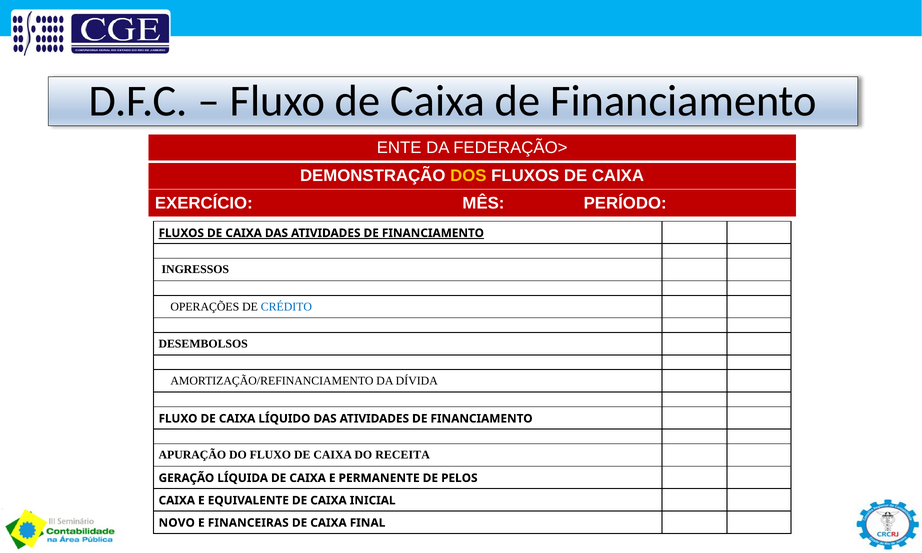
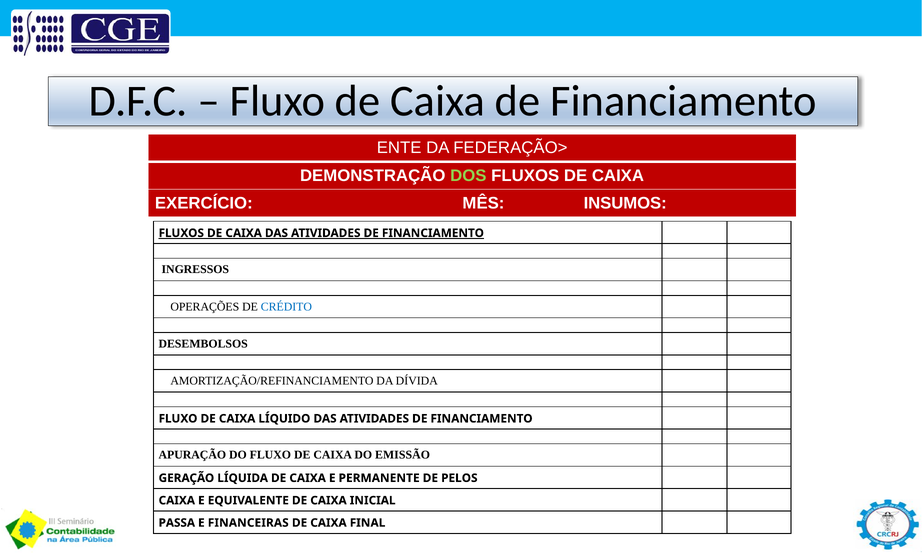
DOS colour: yellow -> light green
PERÍODO: PERÍODO -> INSUMOS
RECEITA: RECEITA -> EMISSÃO
NOVO: NOVO -> PASSA
